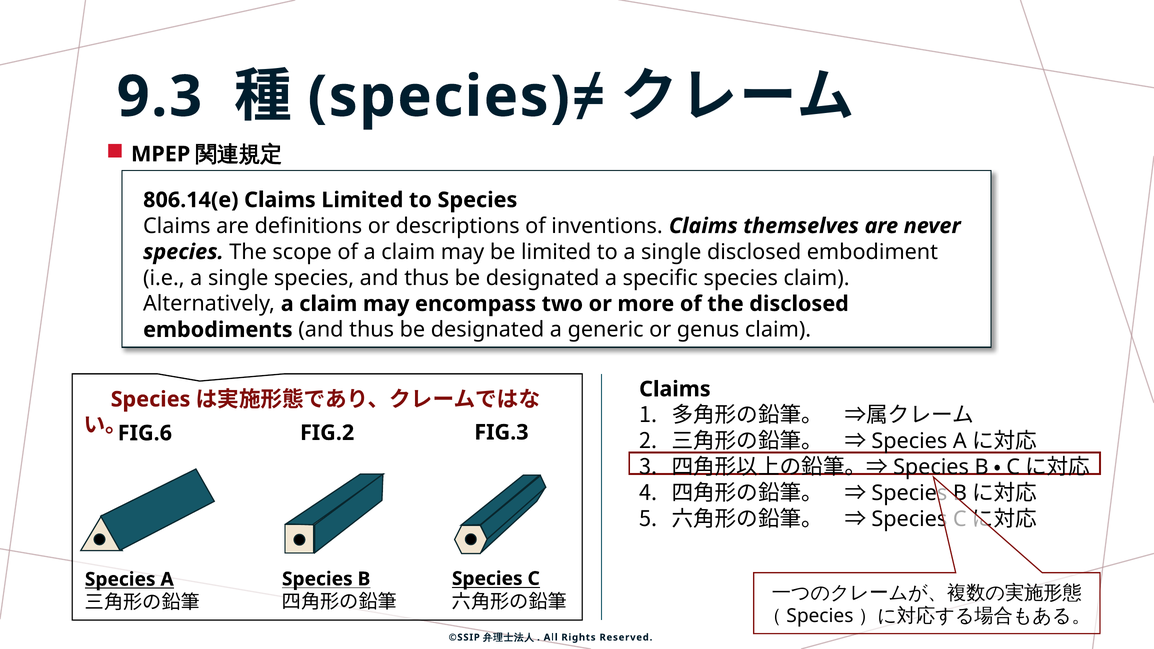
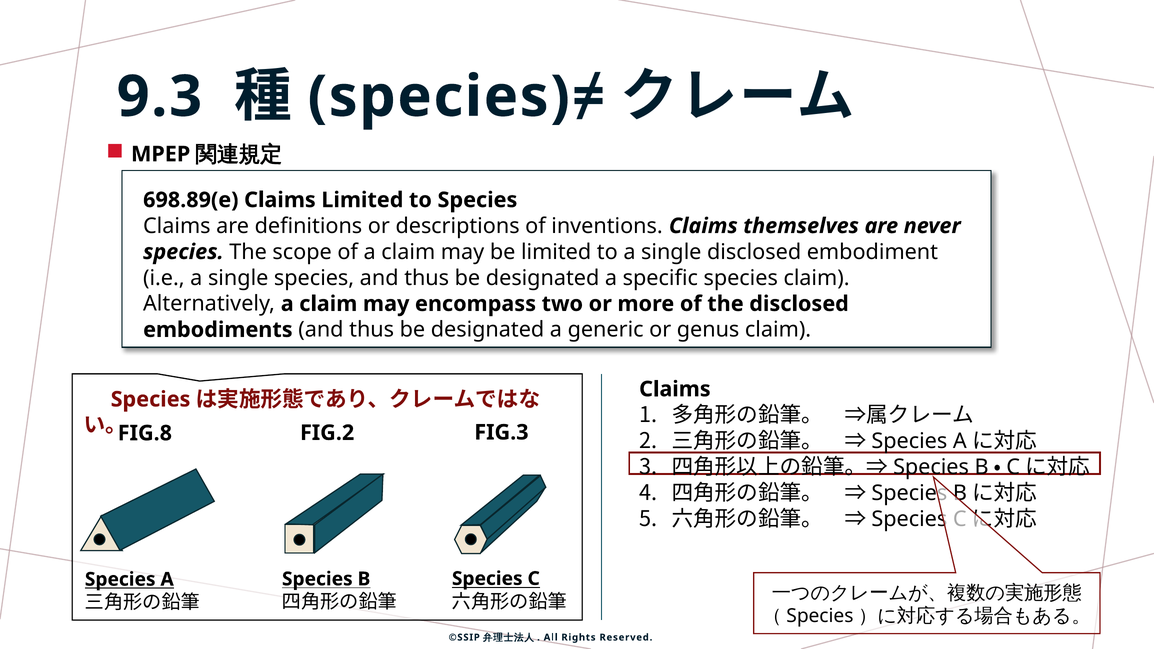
806.14(e: 806.14(e -> 698.89(e
FIG.6: FIG.6 -> FIG.8
